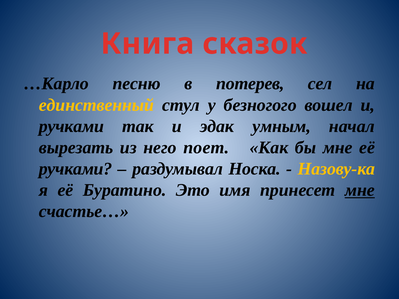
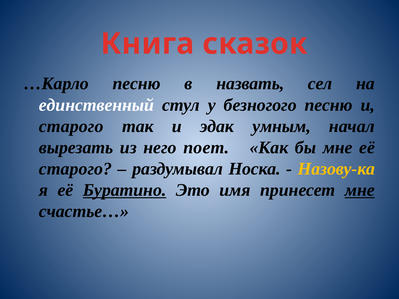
потерев: потерев -> назвать
единственный colour: yellow -> white
безногого вошел: вошел -> песню
ручками at (71, 126): ручками -> старого
ручками at (76, 169): ручками -> старого
Буратино underline: none -> present
